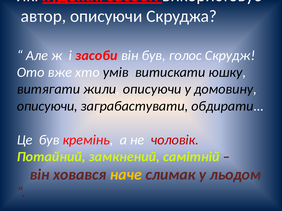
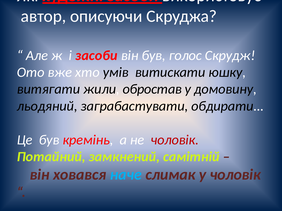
жили описуючи: описуючи -> обростав
описуючи at (47, 106): описуючи -> льодяний
наче colour: yellow -> light blue
у льодом: льодом -> чоловік
